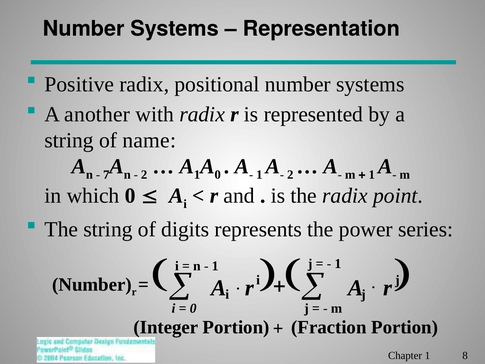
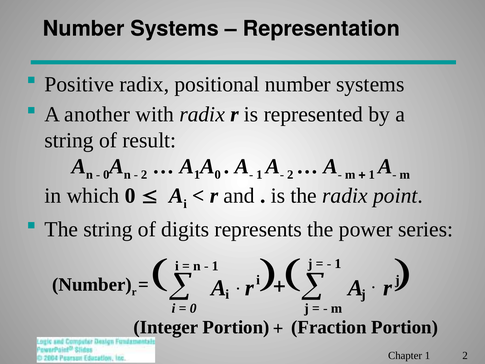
name: name -> result
7 at (106, 175): 7 -> 0
1 8: 8 -> 2
